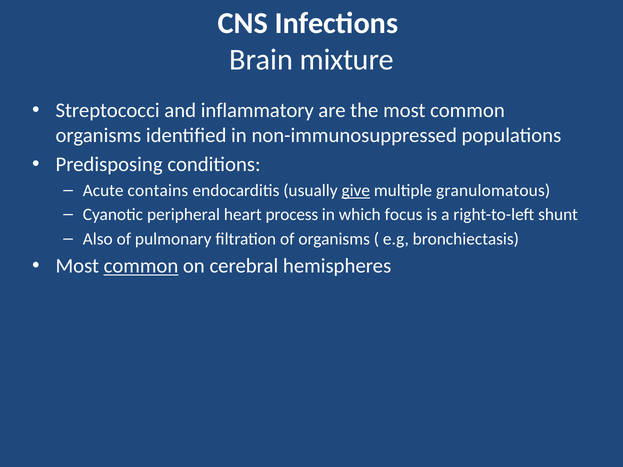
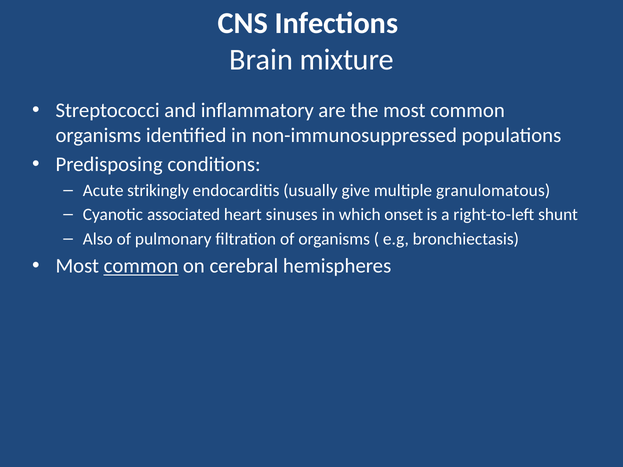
contains: contains -> strikingly
give underline: present -> none
peripheral: peripheral -> associated
process: process -> sinuses
focus: focus -> onset
